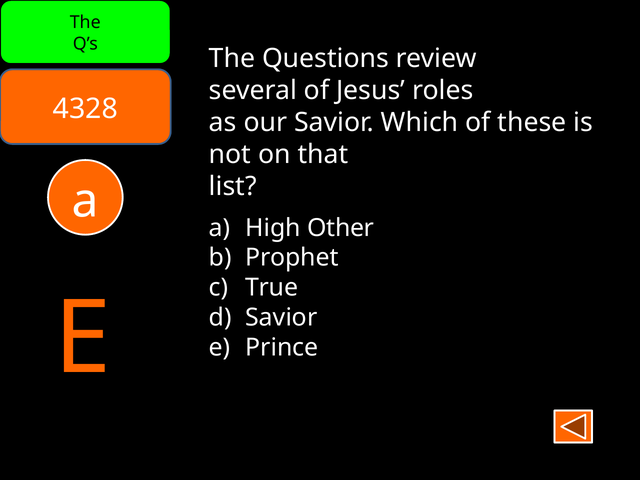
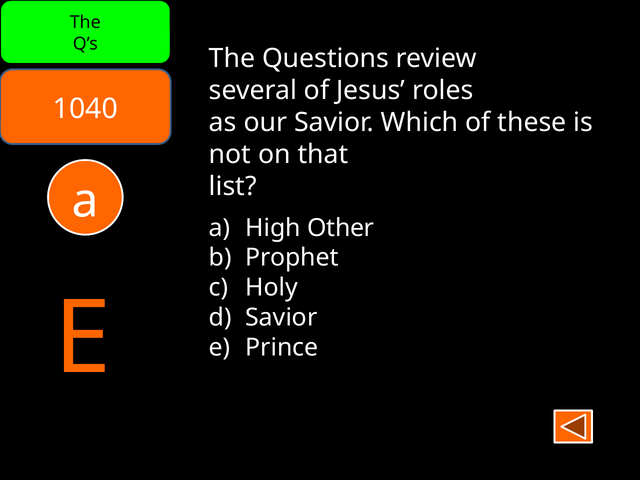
4328: 4328 -> 1040
True: True -> Holy
